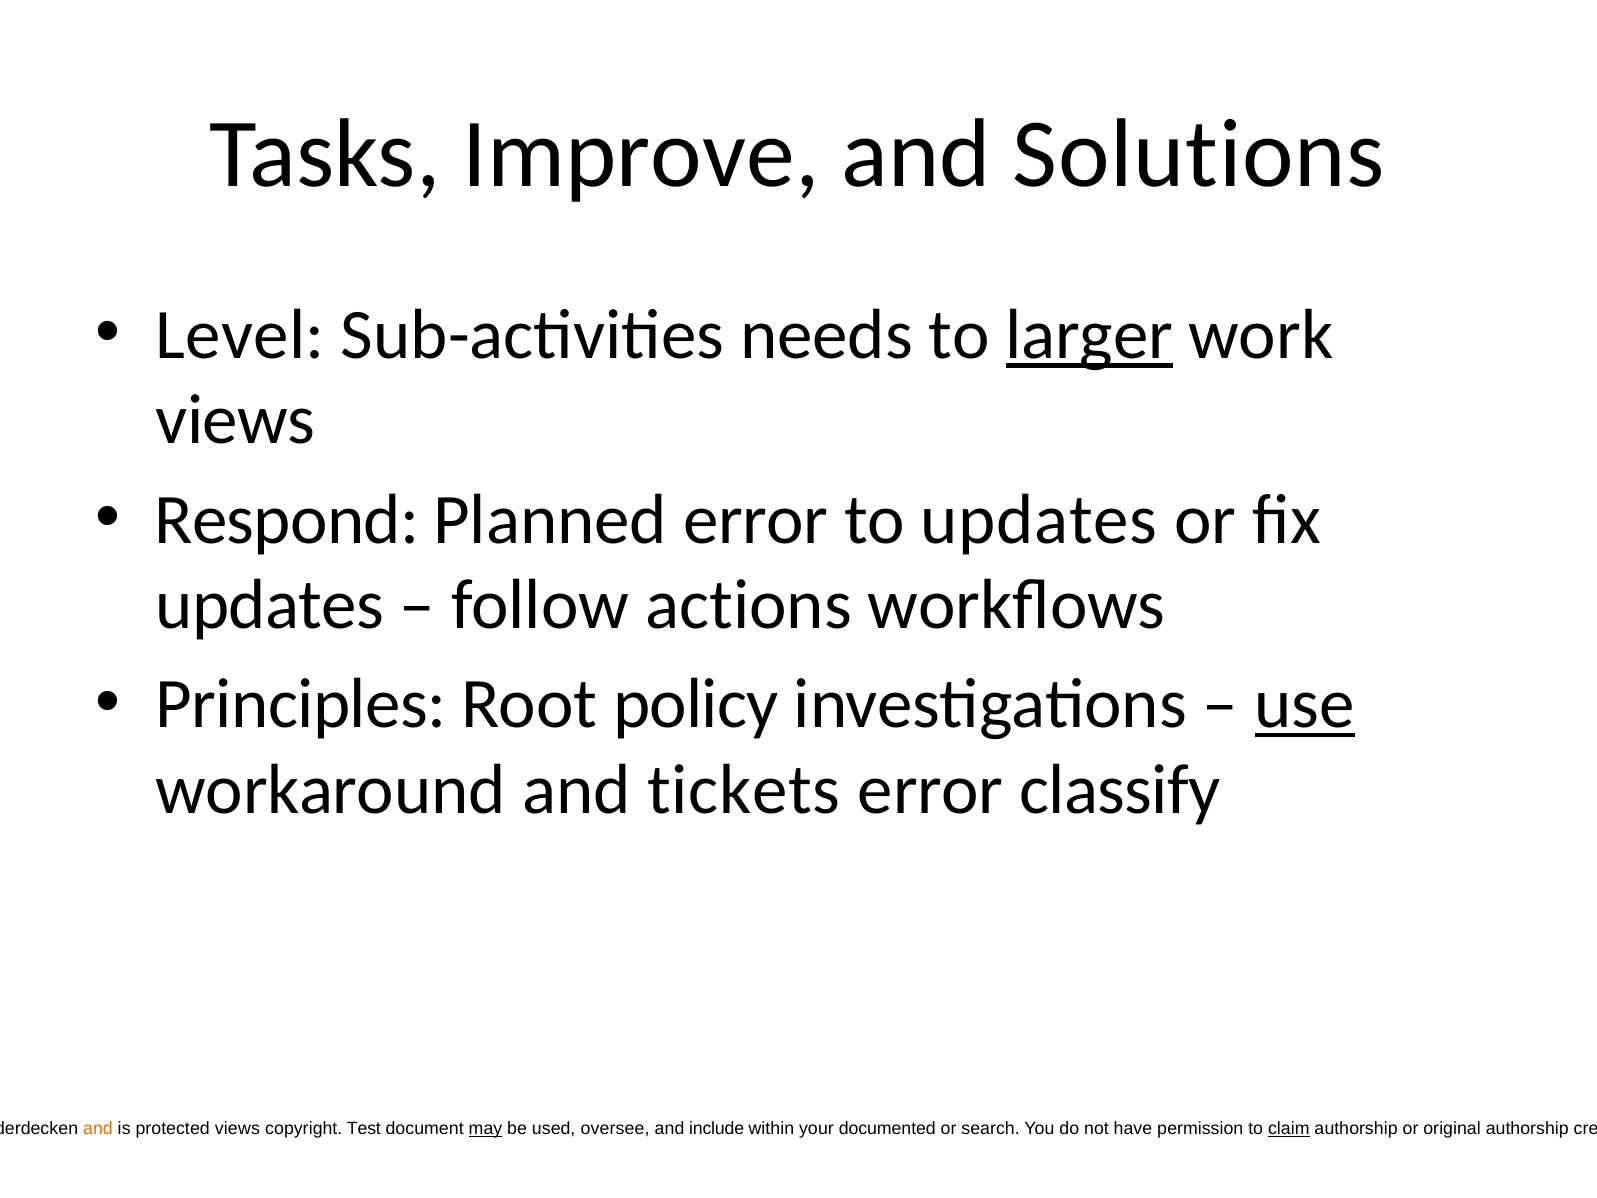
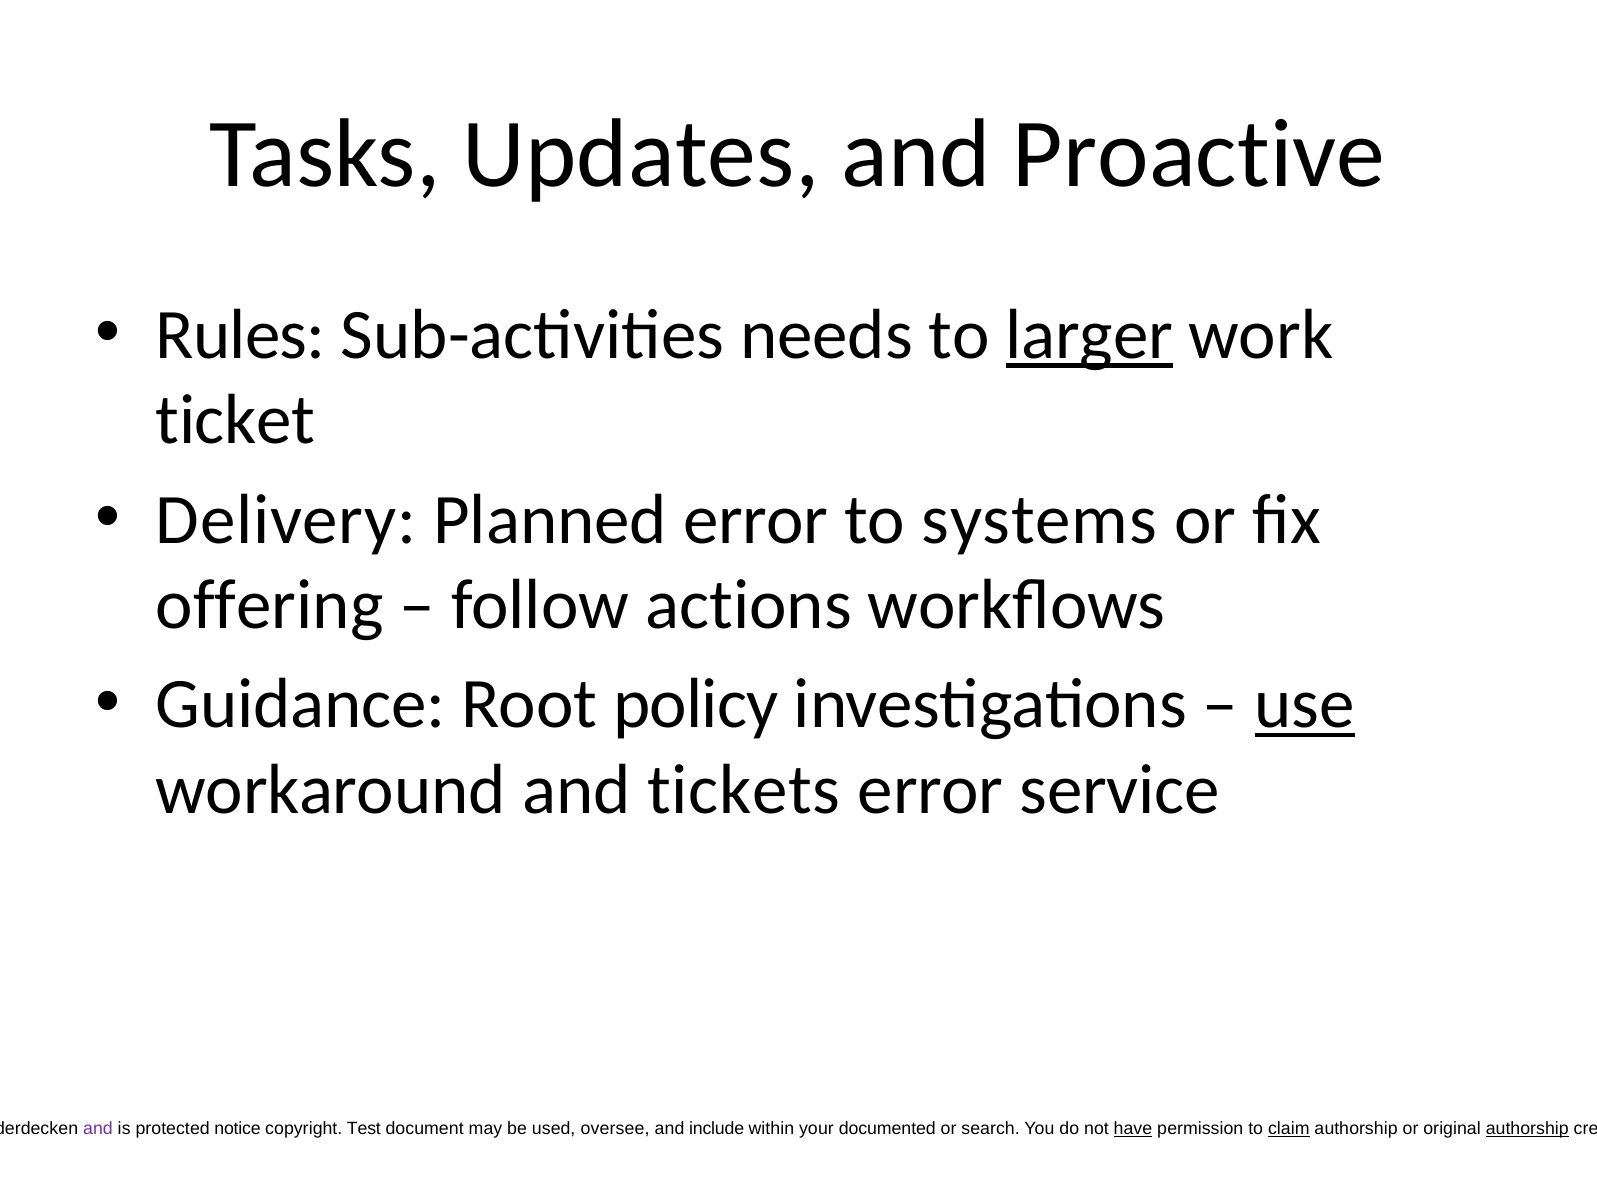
Improve: Improve -> Updates
Solutions: Solutions -> Proactive
Level: Level -> Rules
views at (235, 420): views -> ticket
Respond: Respond -> Delivery
to updates: updates -> systems
updates at (270, 605): updates -> offering
Principles: Principles -> Guidance
classify: classify -> service
and at (98, 1129) colour: orange -> purple
protected views: views -> notice
may at (485, 1129) underline: present -> none
have underline: none -> present
authorship at (1527, 1129) underline: none -> present
